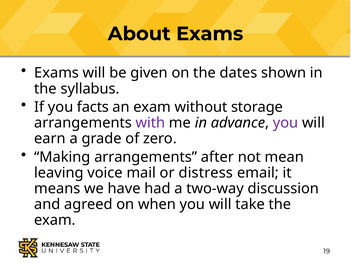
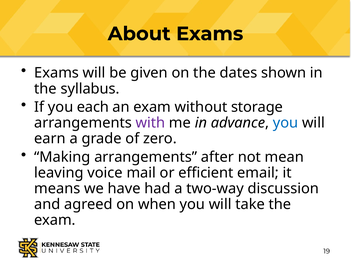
facts: facts -> each
you at (286, 123) colour: purple -> blue
distress: distress -> efficient
